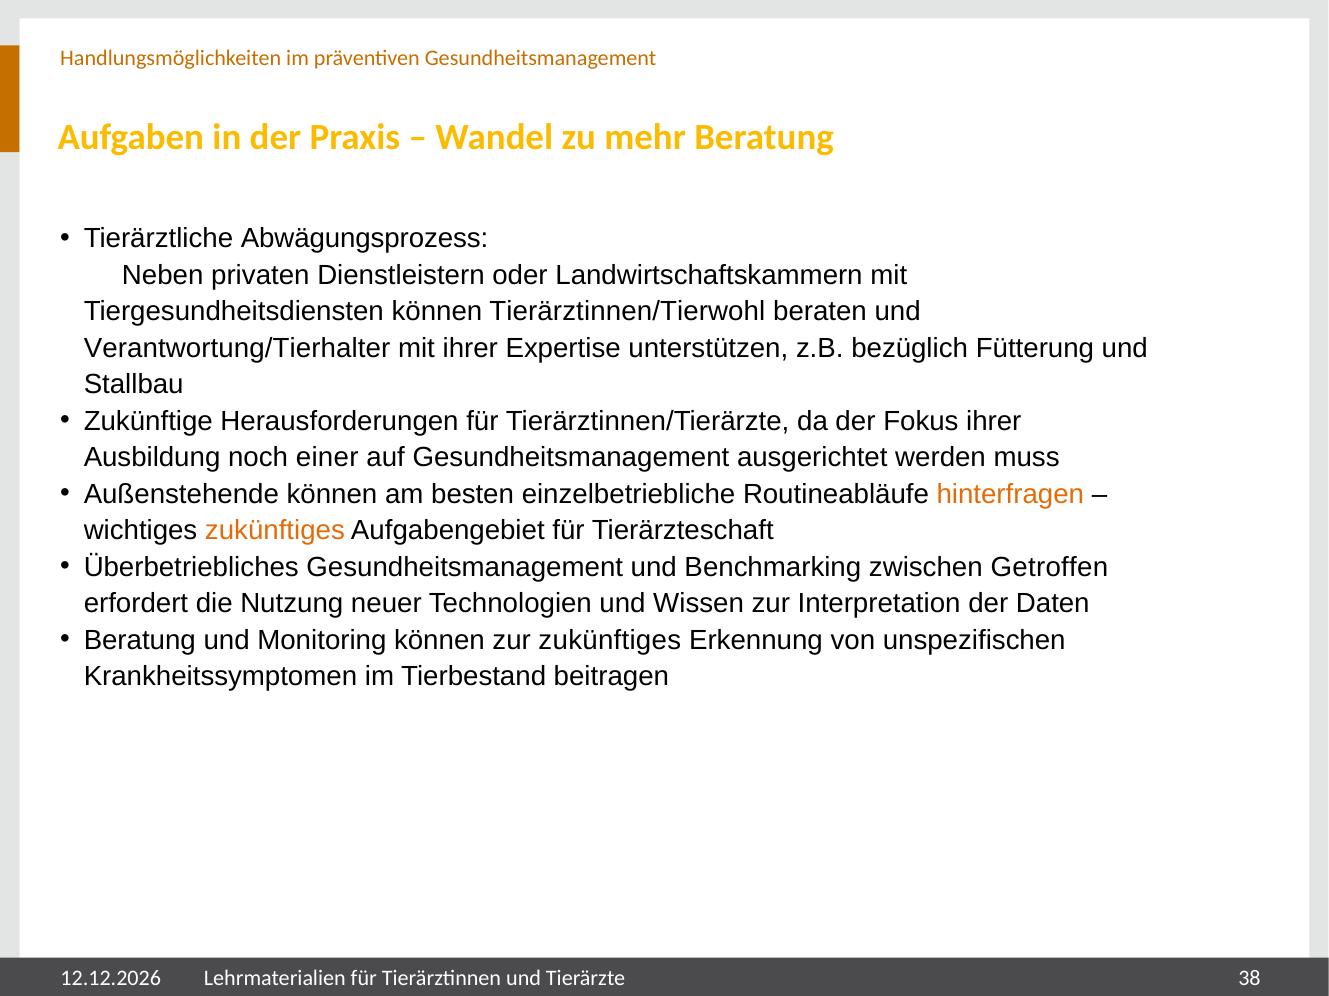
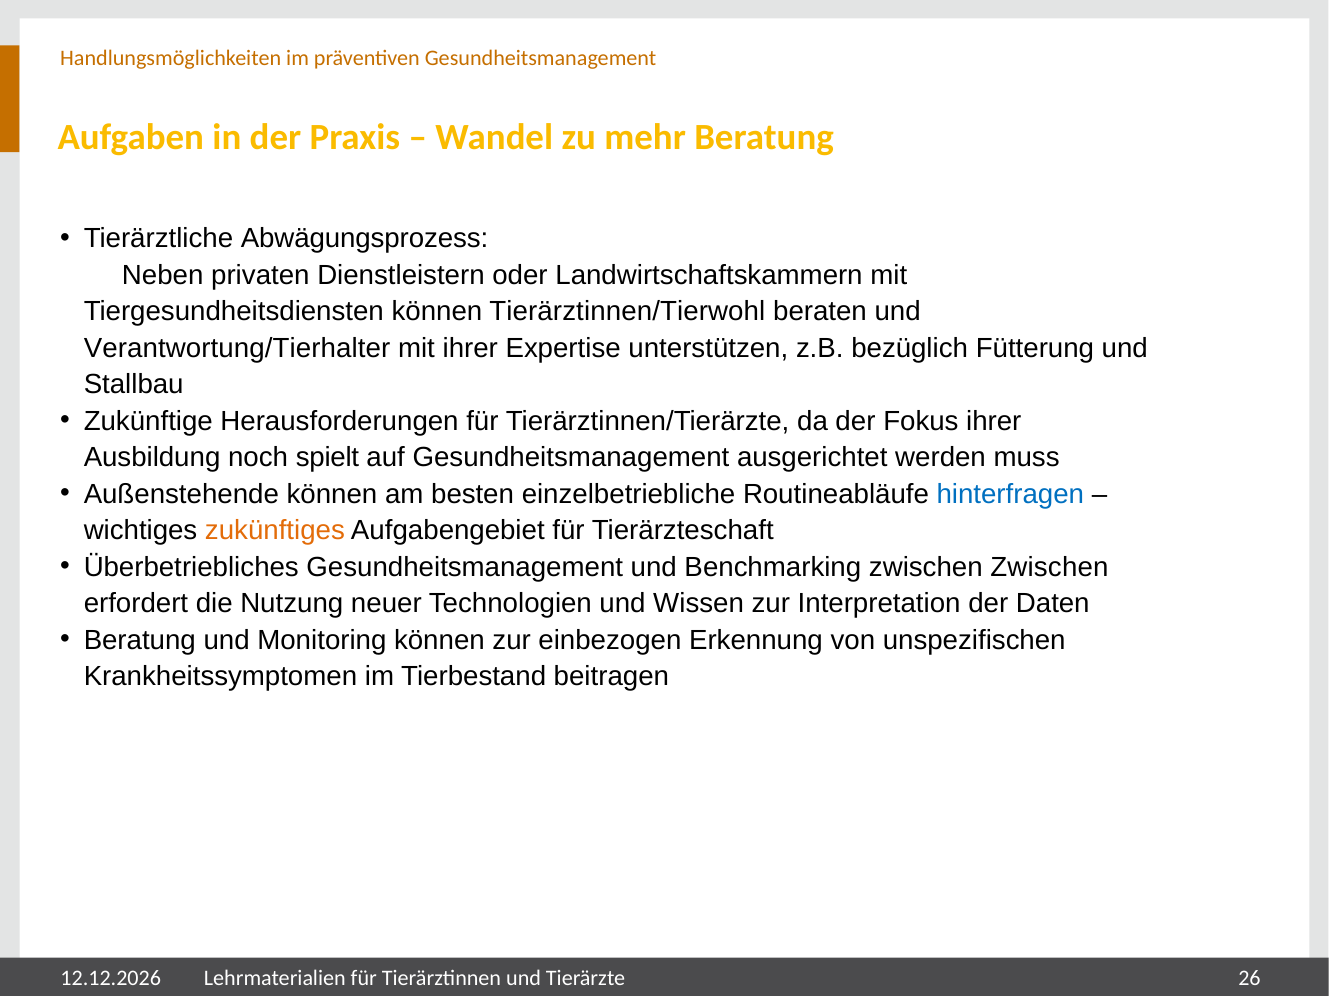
einer: einer -> spielt
hinterfragen colour: orange -> blue
zwischen Getroffen: Getroffen -> Zwischen
zur zukünftiges: zukünftiges -> einbezogen
38: 38 -> 26
